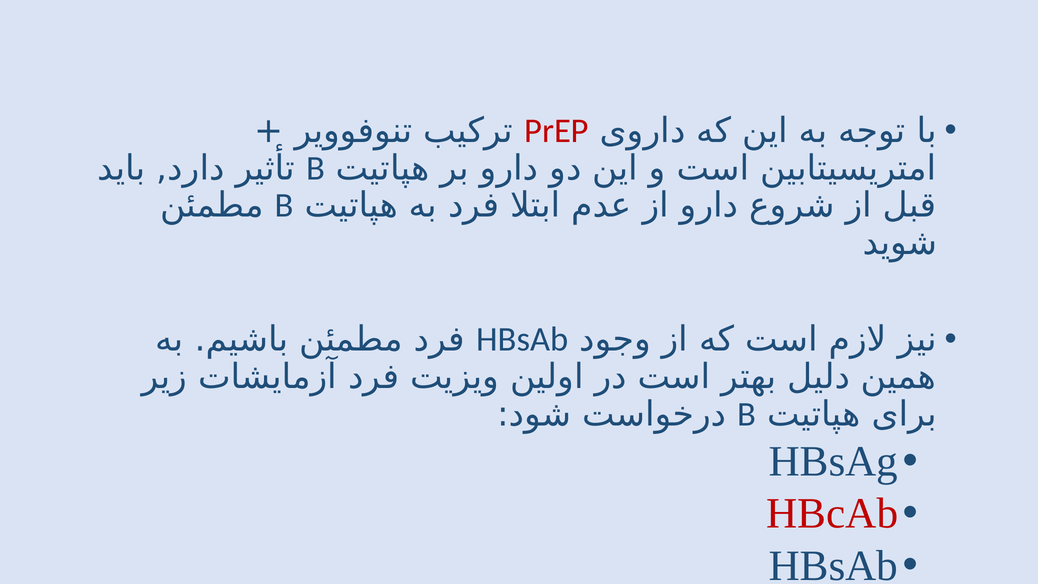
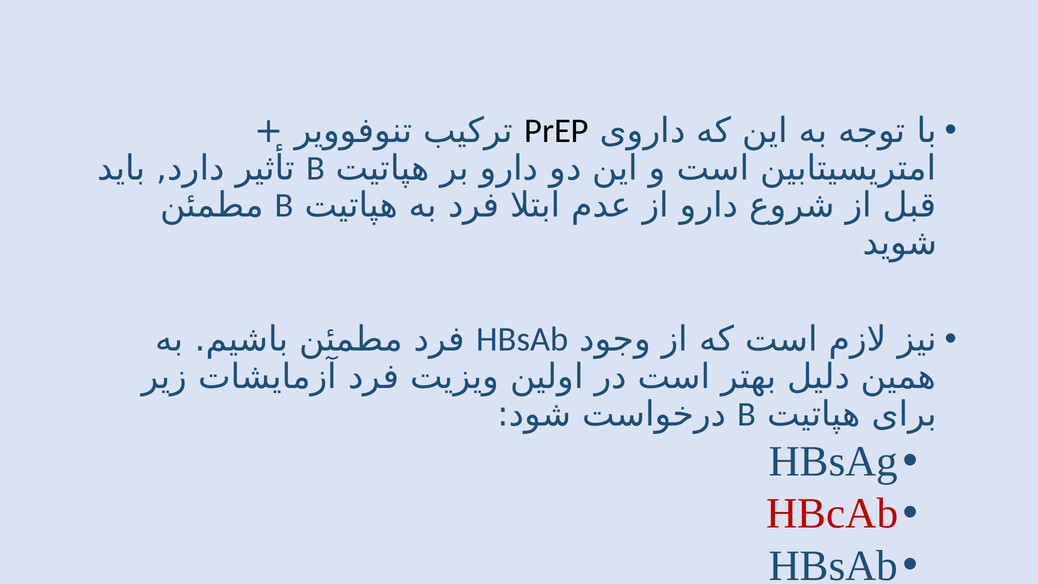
PrEP colour: red -> black
